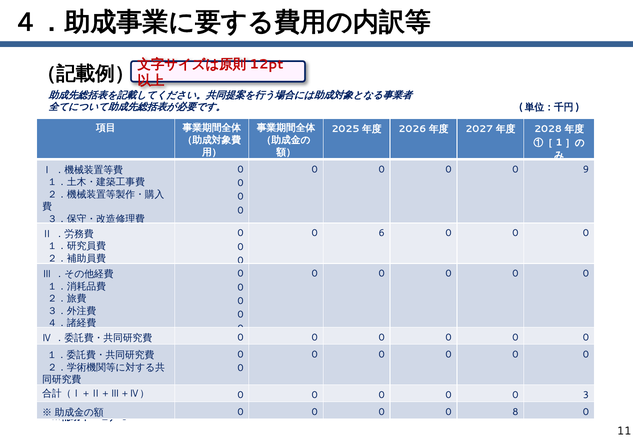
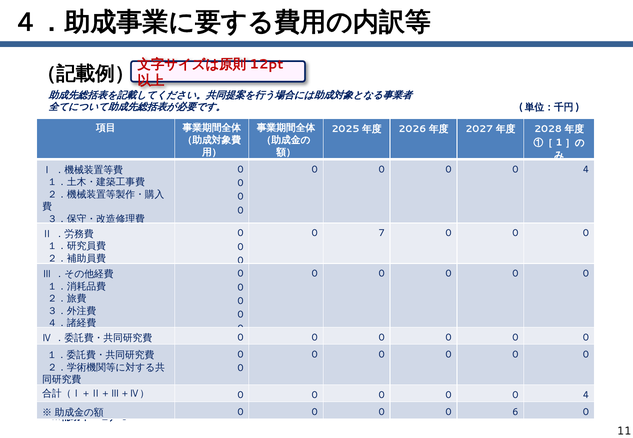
9 at (586, 169): 9 -> 4
6: 6 -> 7
3 at (586, 395): 3 -> 4
8: 8 -> 6
